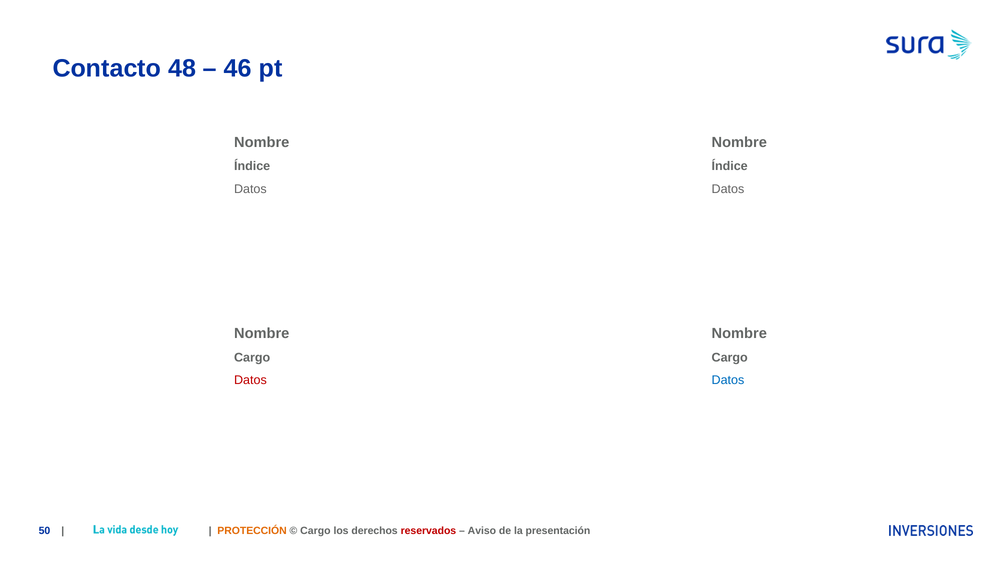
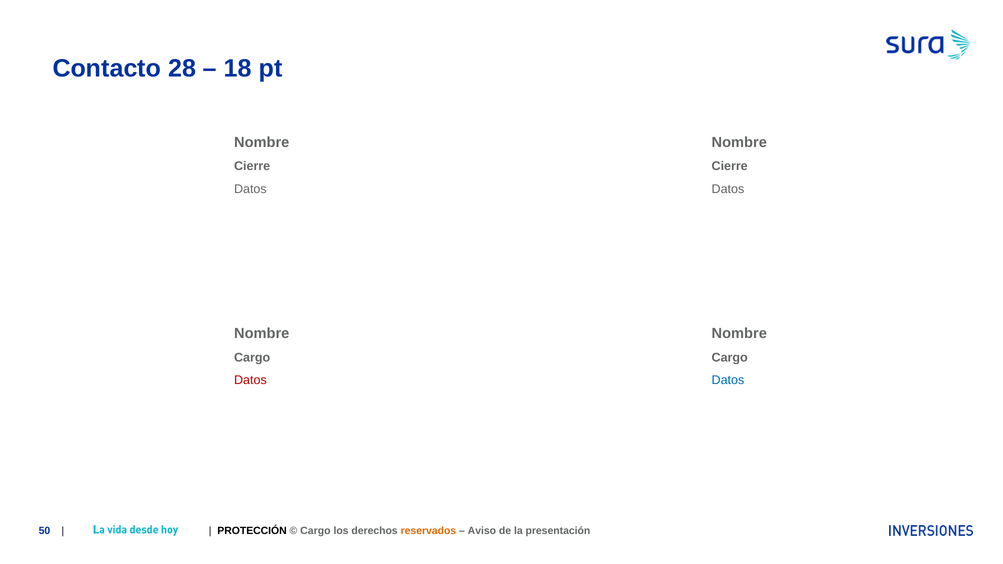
48: 48 -> 28
46: 46 -> 18
Índice at (252, 166): Índice -> Cierre
Índice at (730, 166): Índice -> Cierre
PROTECCIÓN colour: orange -> black
reservados colour: red -> orange
